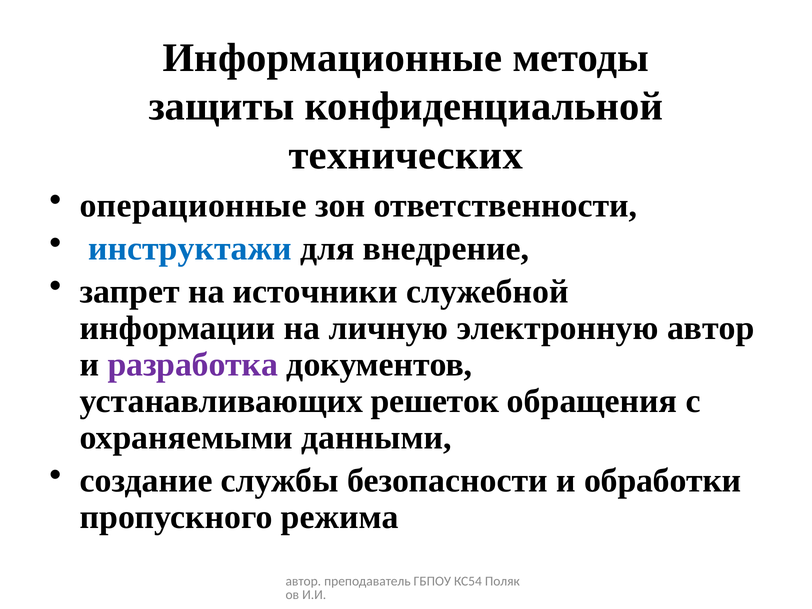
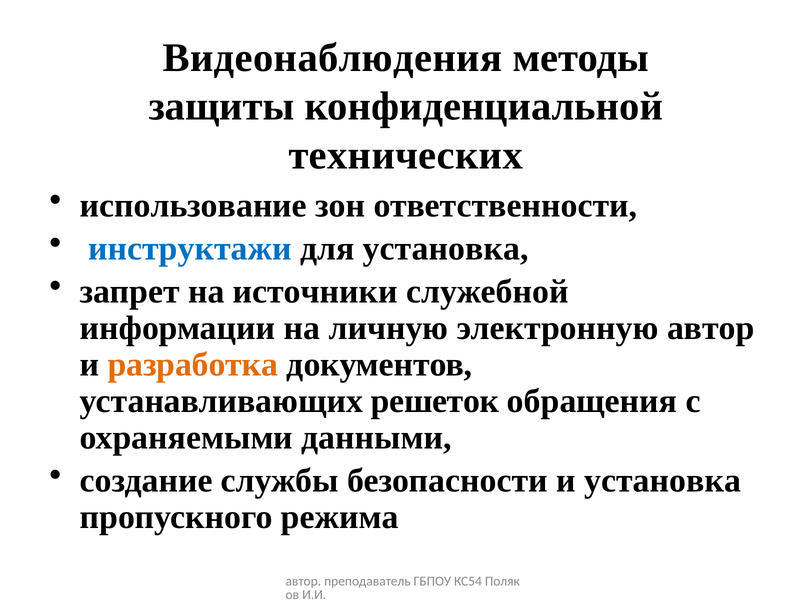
Информационные: Информационные -> Видеонаблюдения
операционные: операционные -> использование
для внедрение: внедрение -> установка
разработка colour: purple -> orange
и обработки: обработки -> установка
